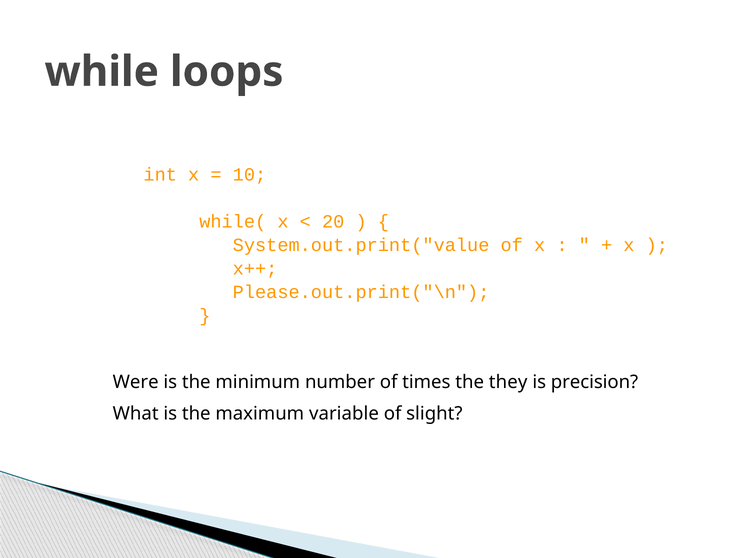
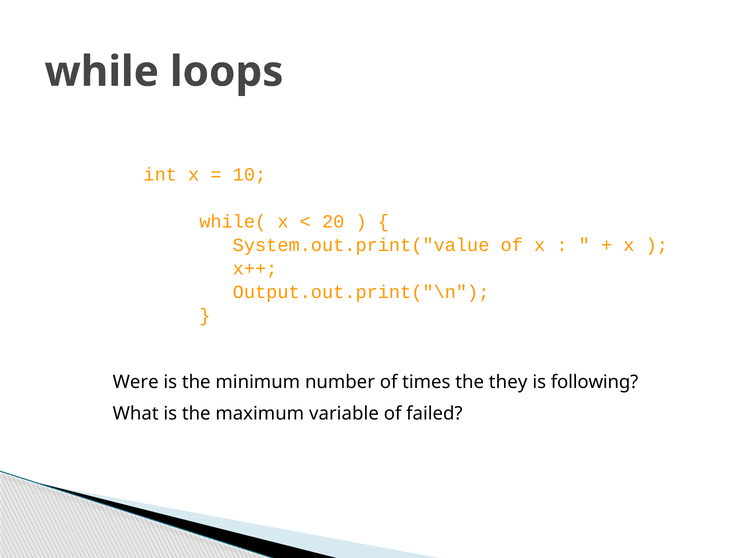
Please.out.print("\n: Please.out.print("\n -> Output.out.print("\n
precision: precision -> following
slight: slight -> failed
